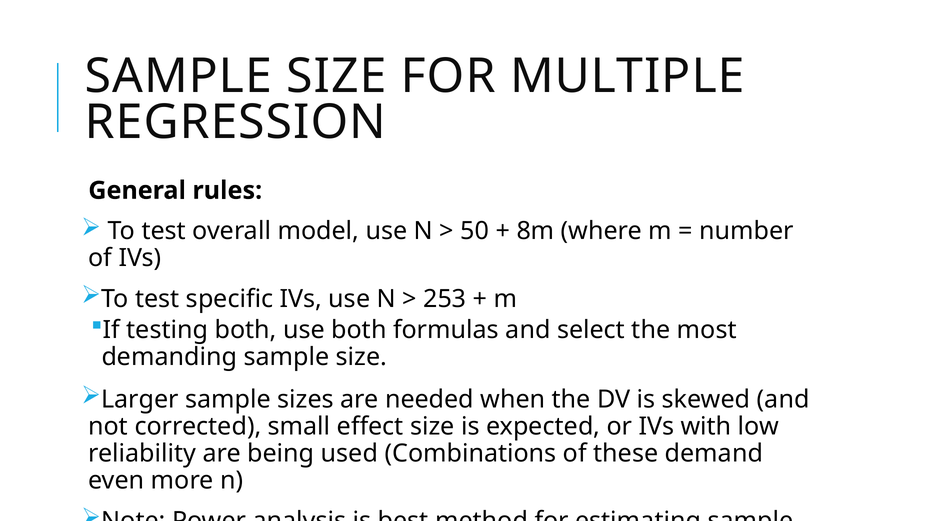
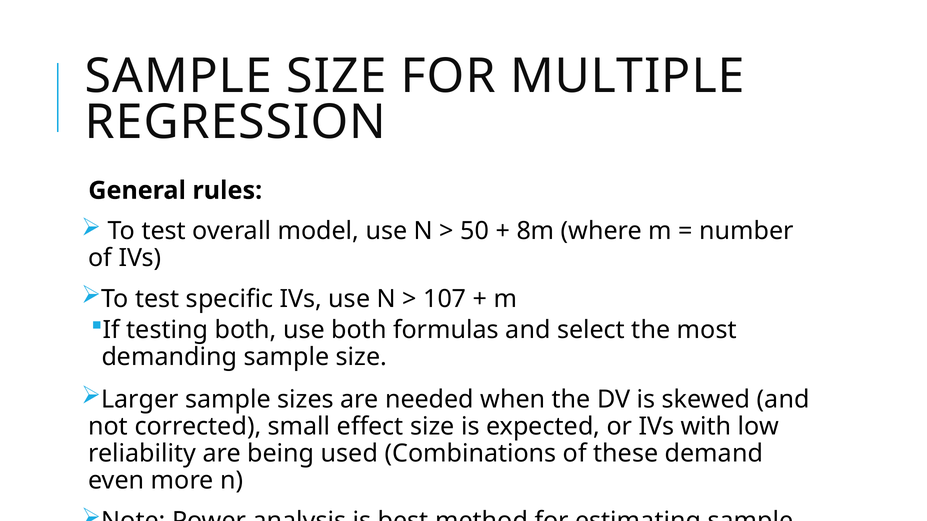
253: 253 -> 107
